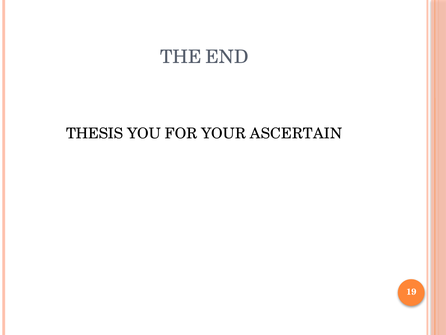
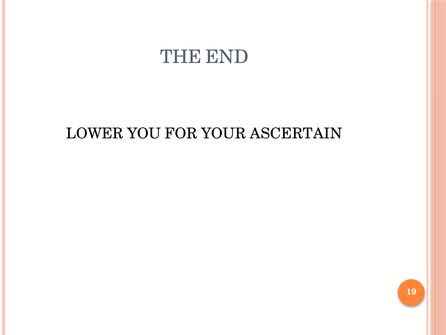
THESIS: THESIS -> LOWER
